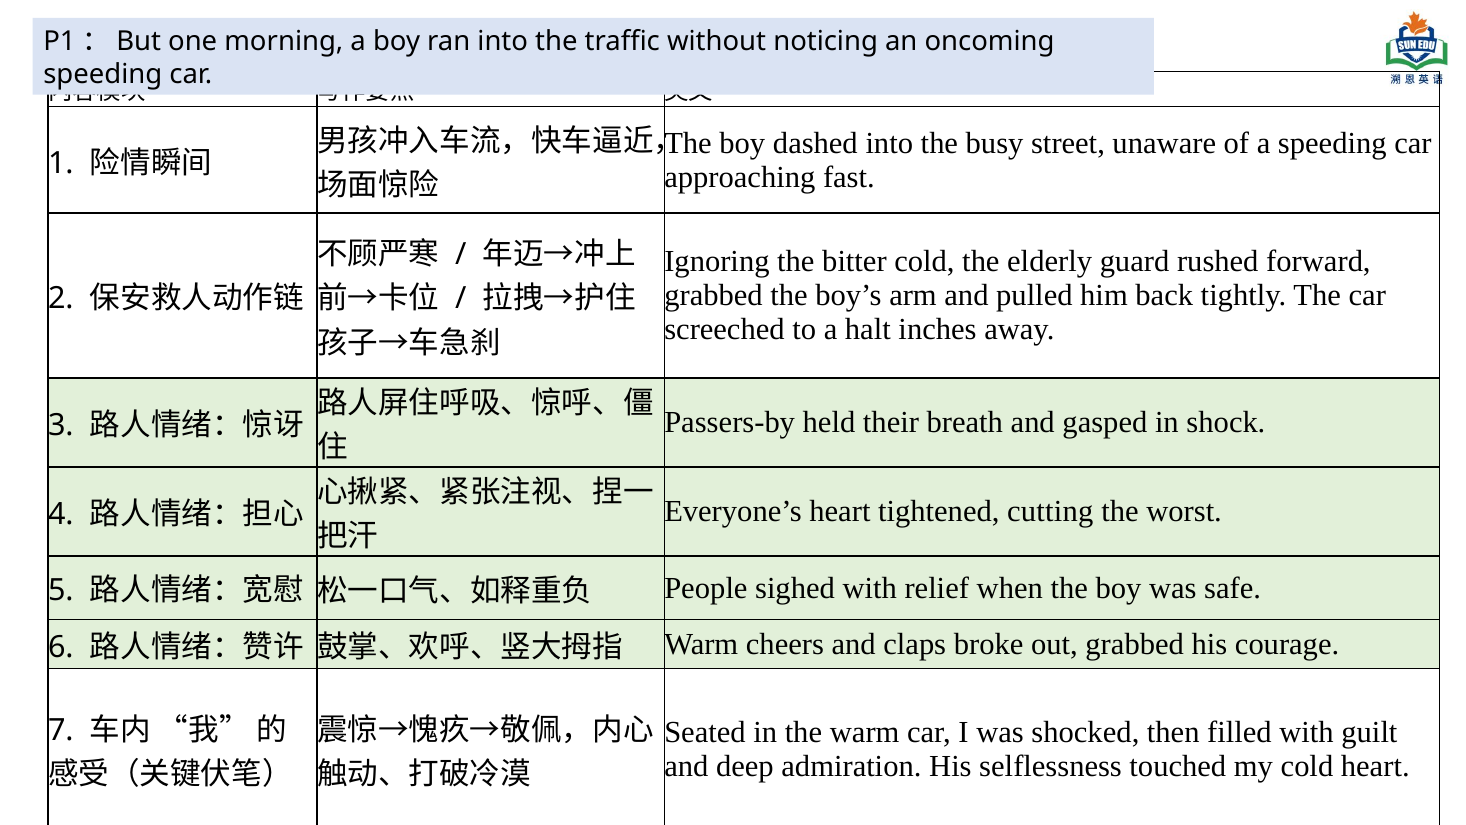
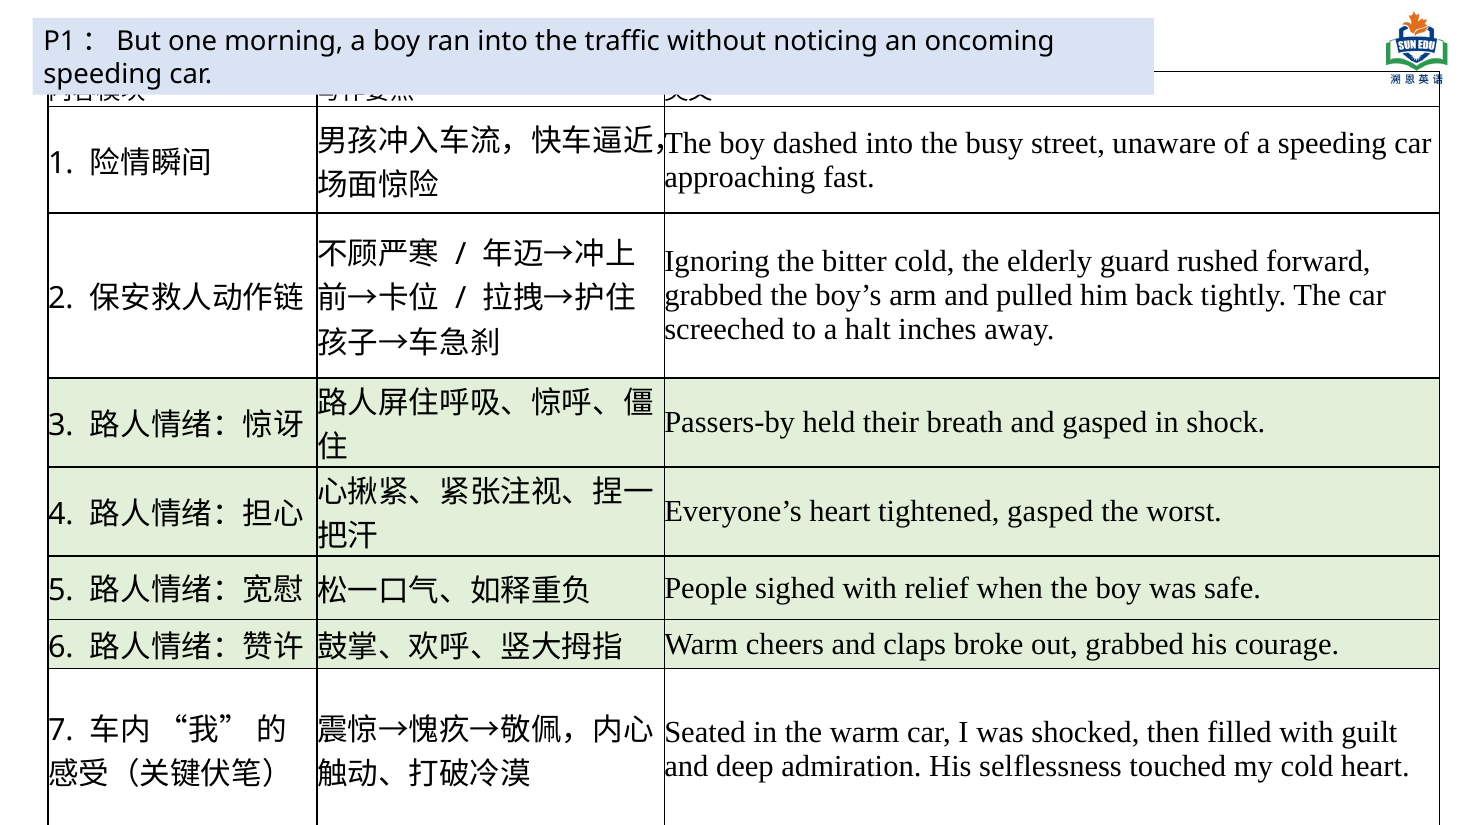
tightened cutting: cutting -> gasped
